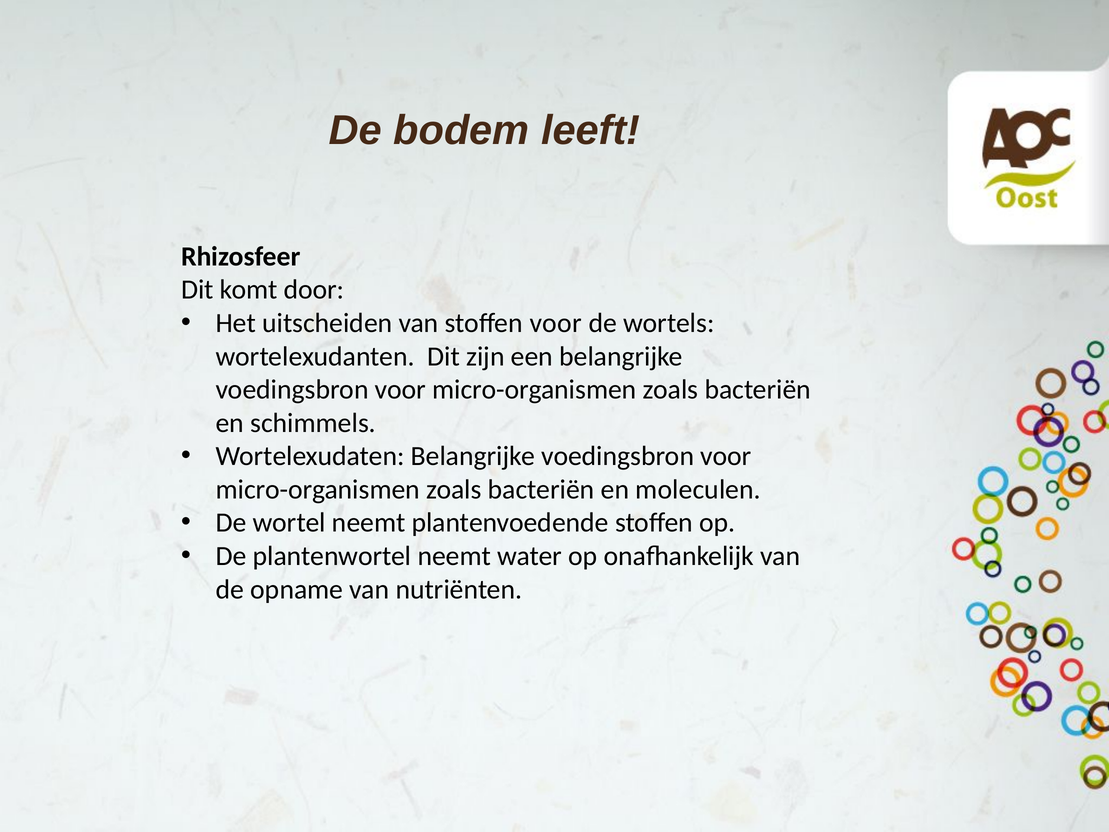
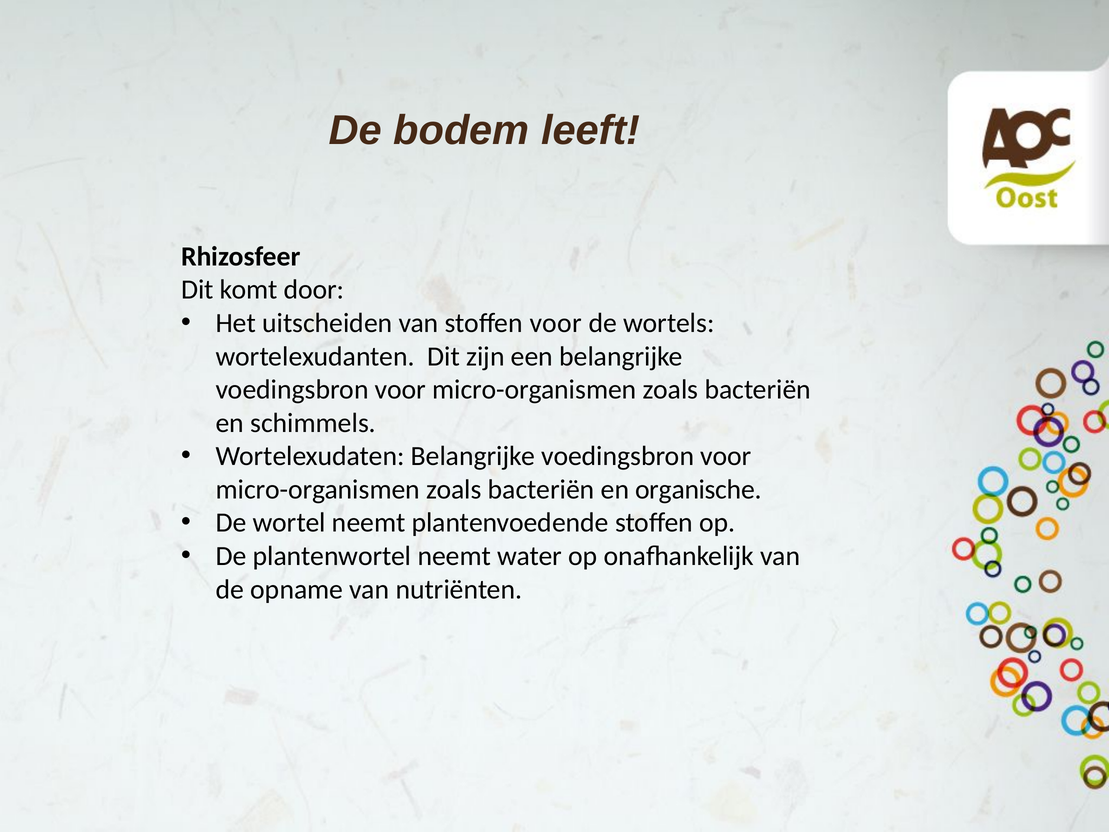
moleculen: moleculen -> organische
